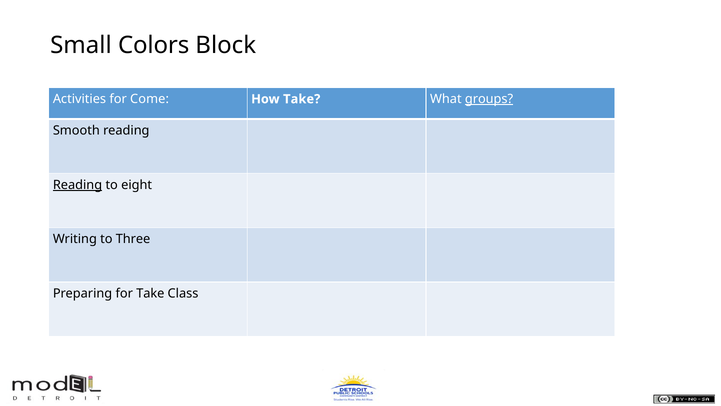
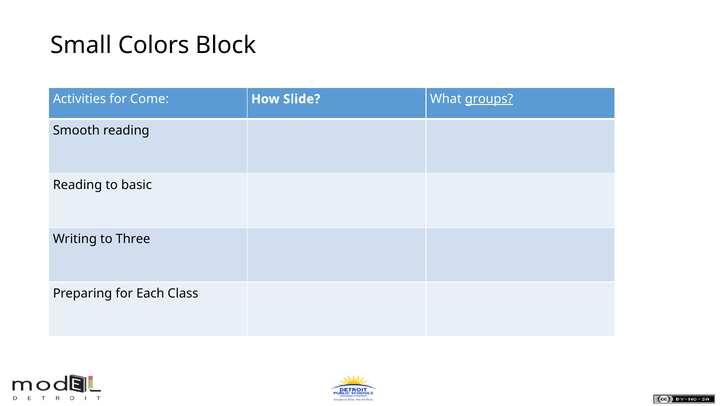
How Take: Take -> Slide
Reading at (77, 185) underline: present -> none
eight: eight -> basic
for Take: Take -> Each
